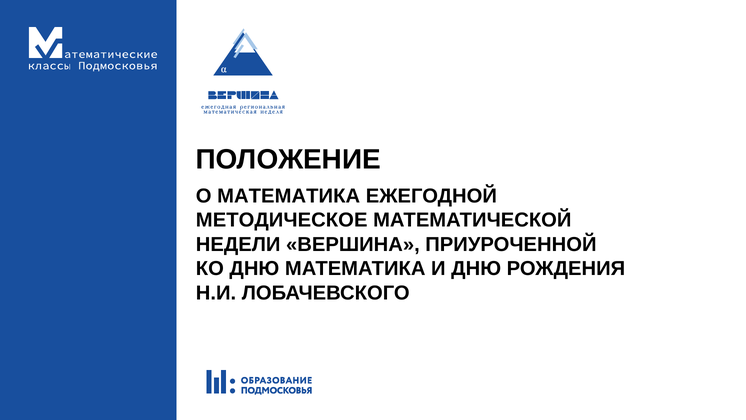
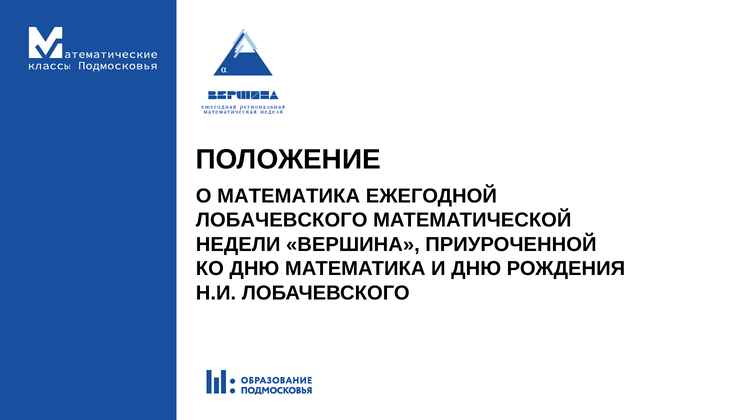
МЕТОДИЧЕСКОЕ at (282, 220): МЕТОДИЧЕСКОЕ -> ЛОБАЧЕВСКОГО
